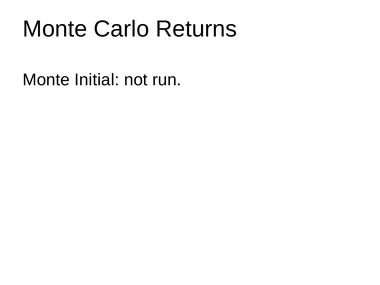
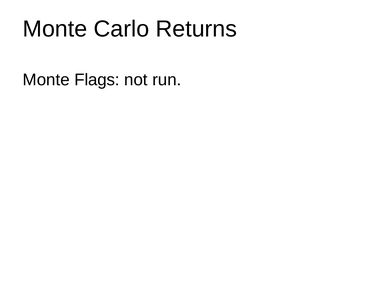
Initial: Initial -> Flags
